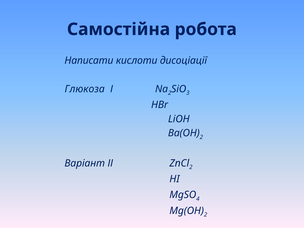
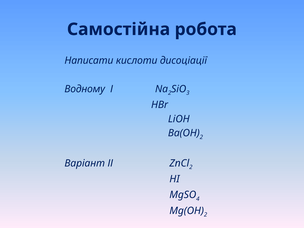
Глюкоза: Глюкоза -> Водному
